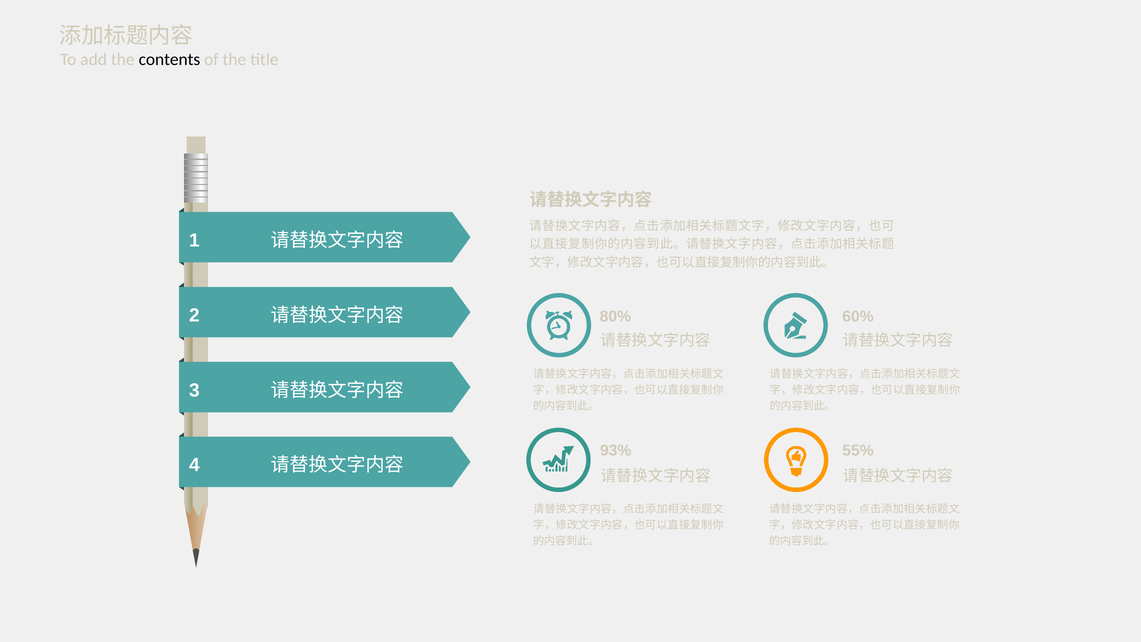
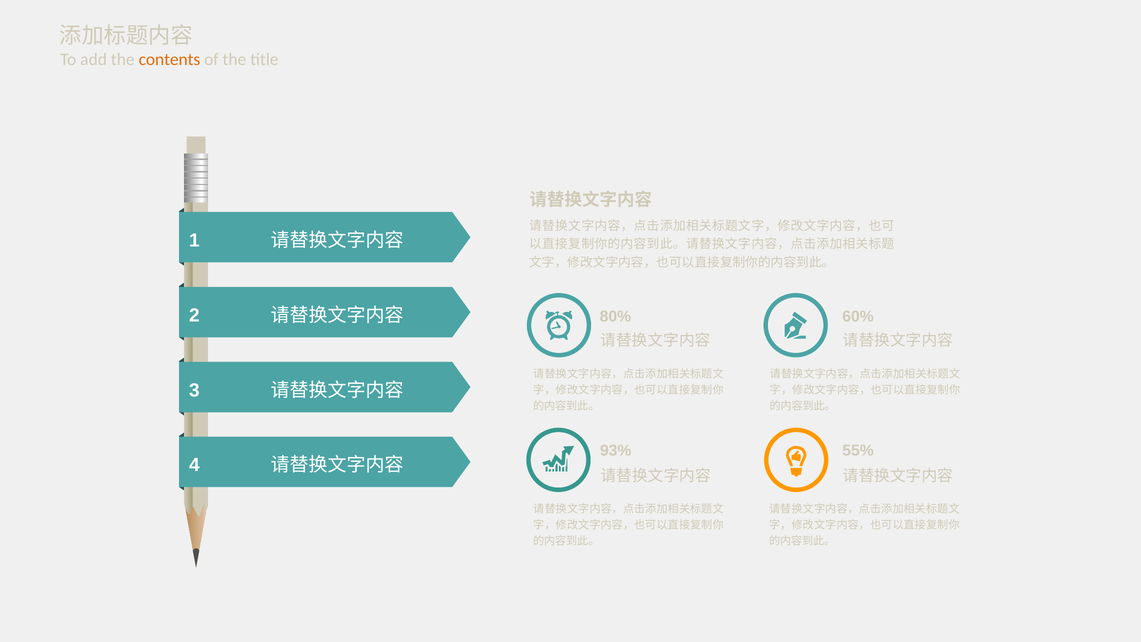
contents colour: black -> orange
